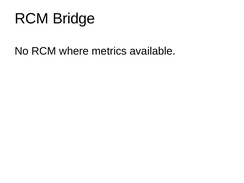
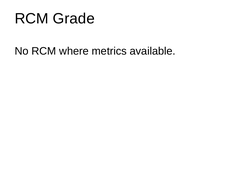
Bridge: Bridge -> Grade
